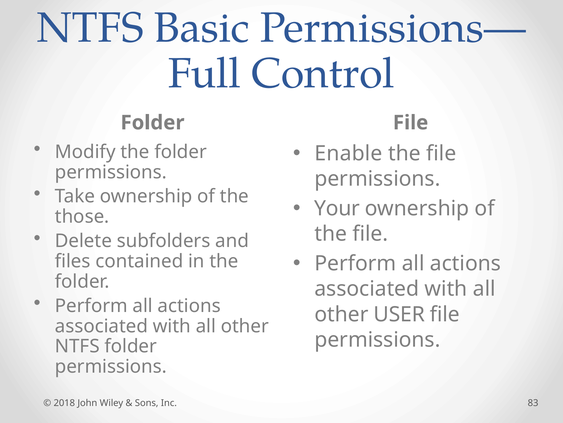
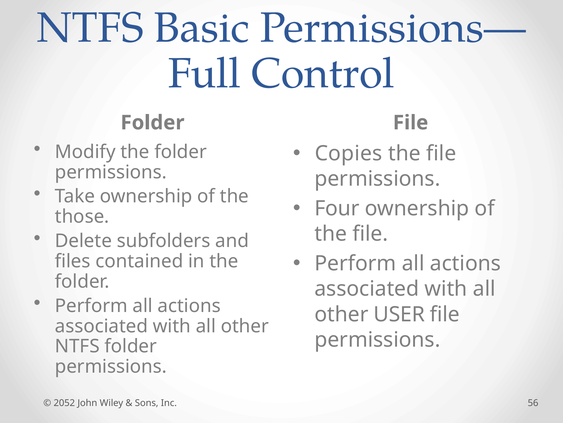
Enable: Enable -> Copies
Your: Your -> Four
2018: 2018 -> 2052
83: 83 -> 56
